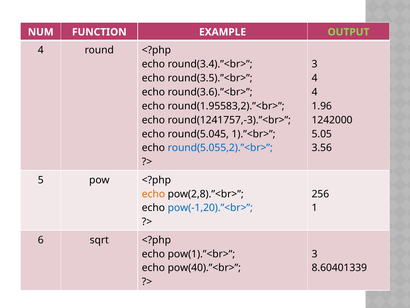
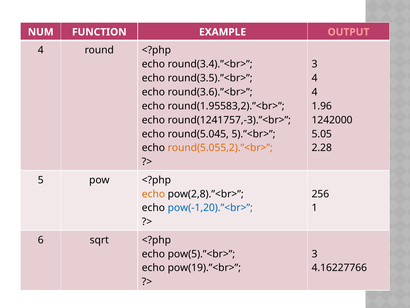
OUTPUT colour: light green -> pink
1).”<br>: 1).”<br> -> 5).”<br>
round(5.055,2).”<br> colour: blue -> orange
3.56: 3.56 -> 2.28
pow(1).”<br>: pow(1).”<br> -> pow(5).”<br>
pow(40).”<br>: pow(40).”<br> -> pow(19).”<br>
8.60401339: 8.60401339 -> 4.16227766
